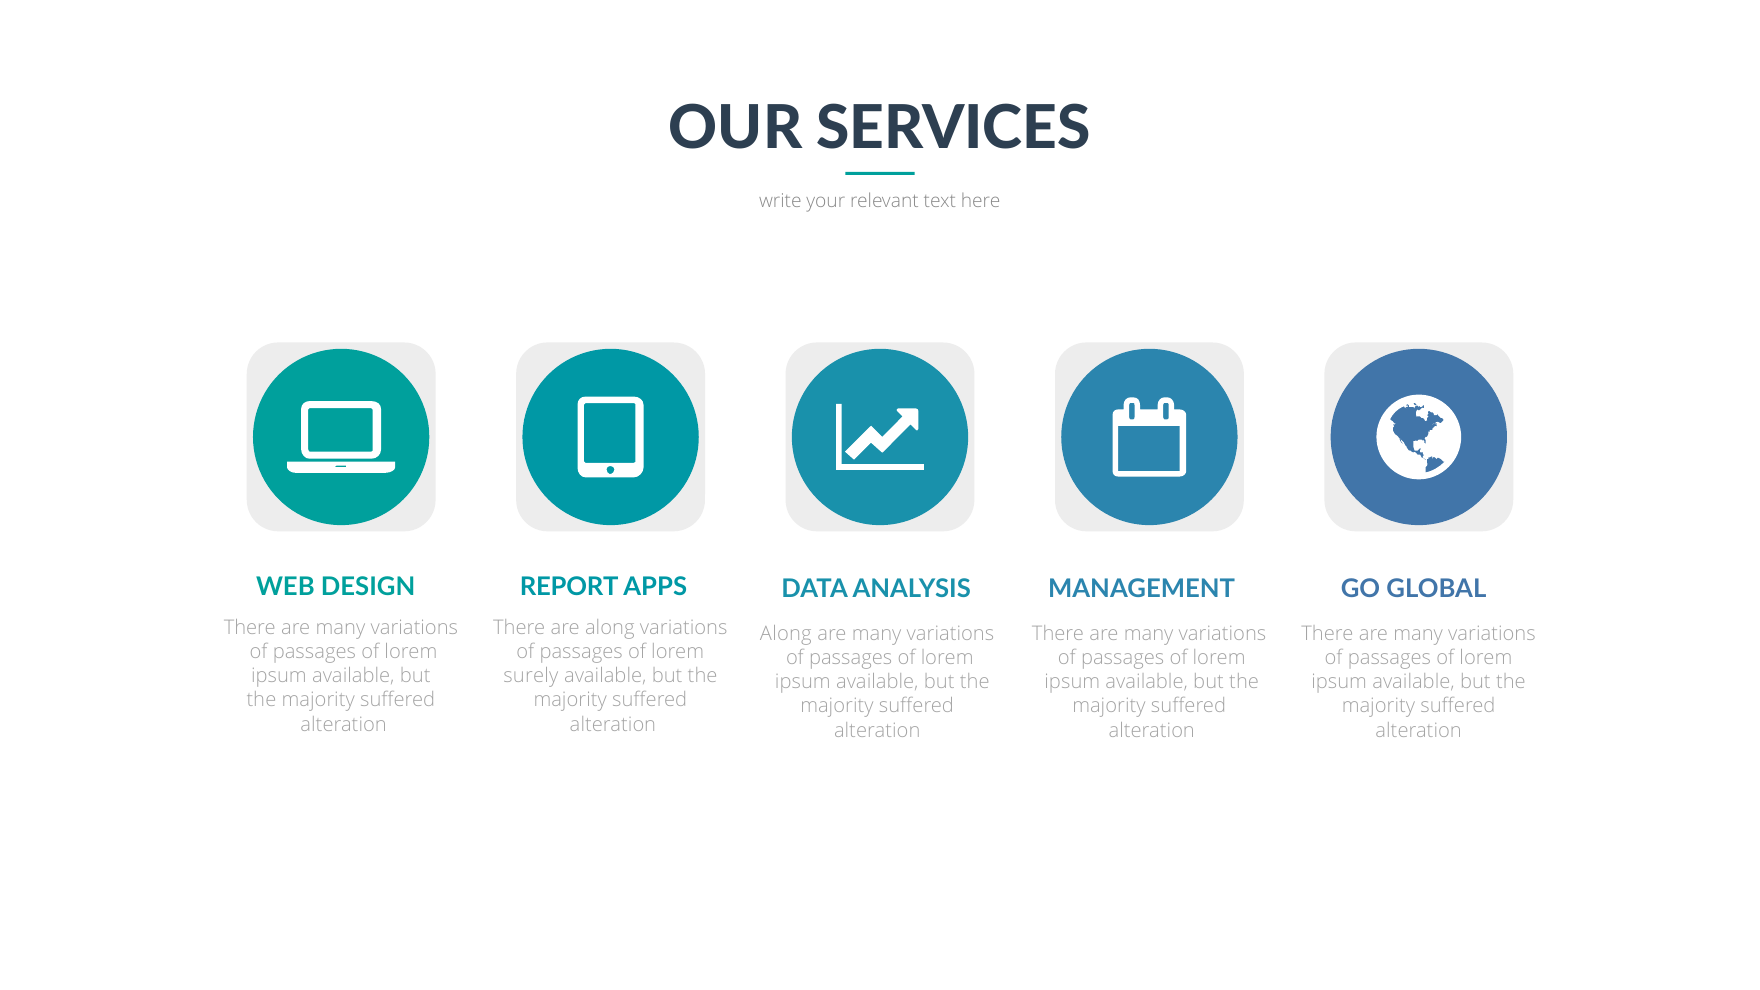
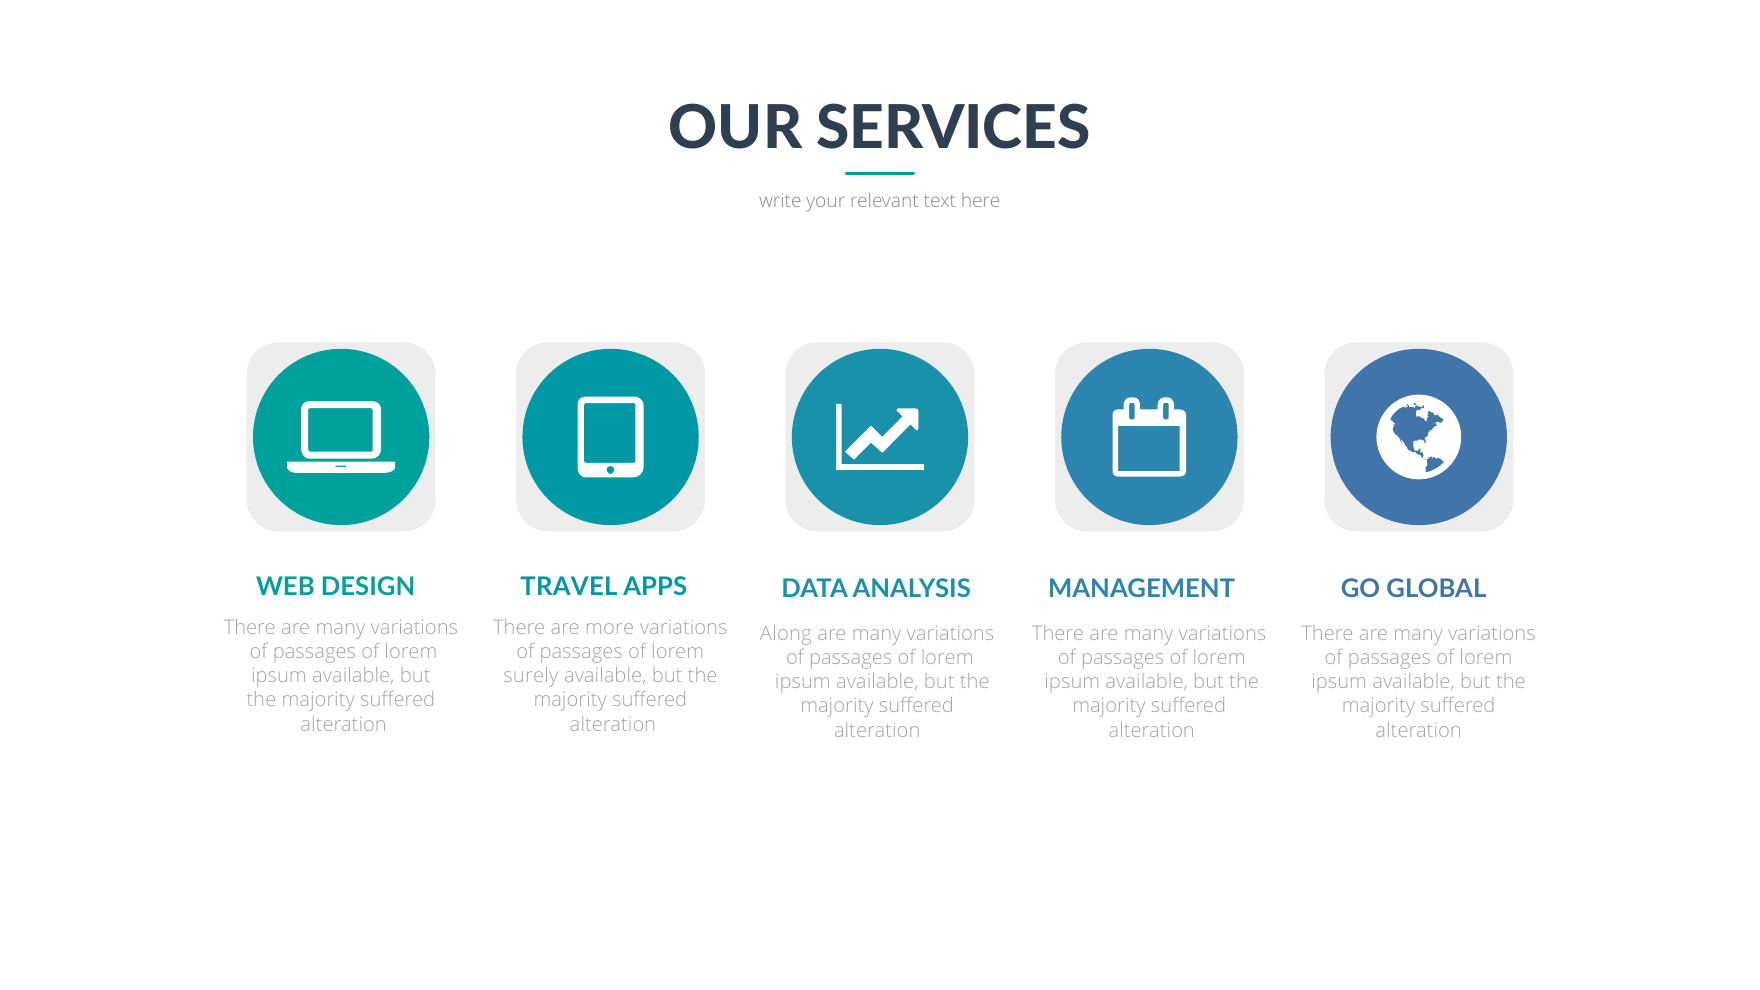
REPORT: REPORT -> TRAVEL
are along: along -> more
